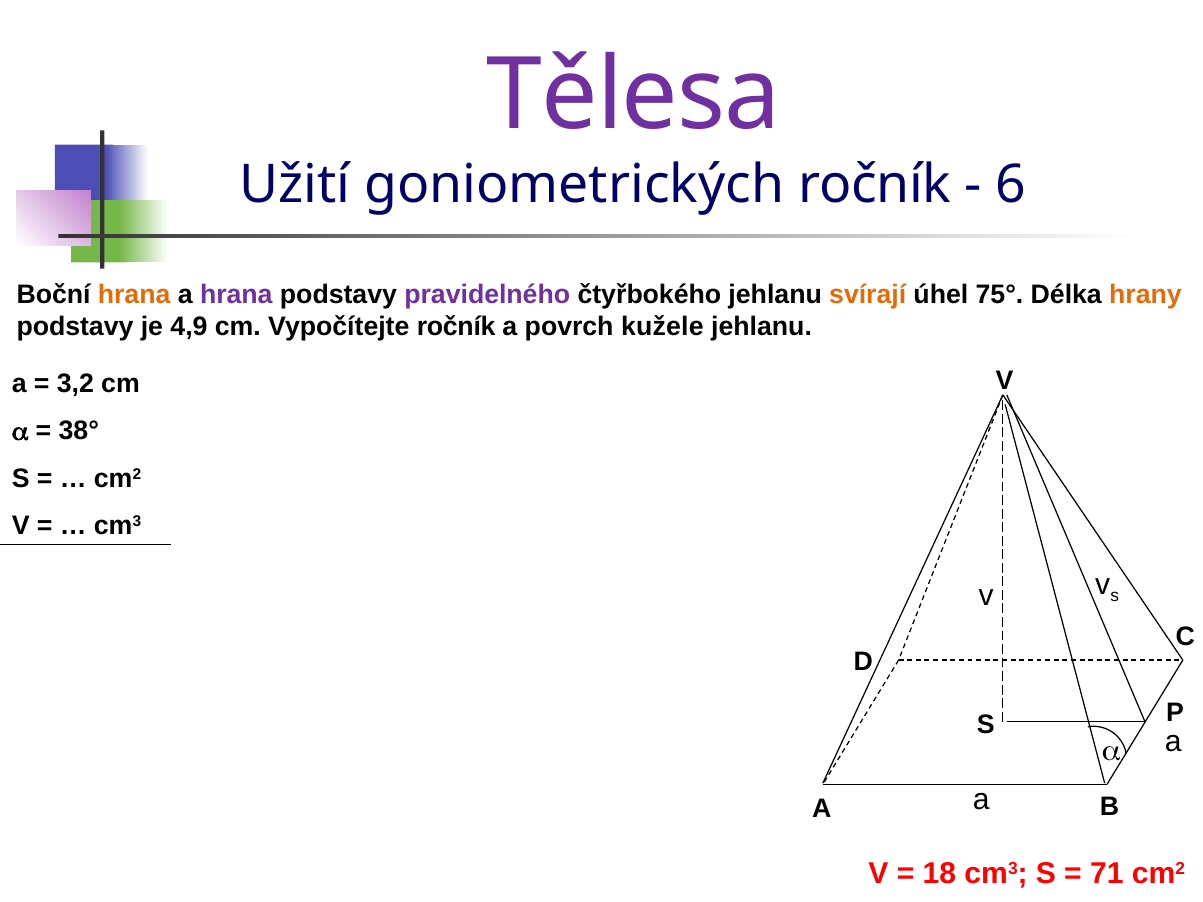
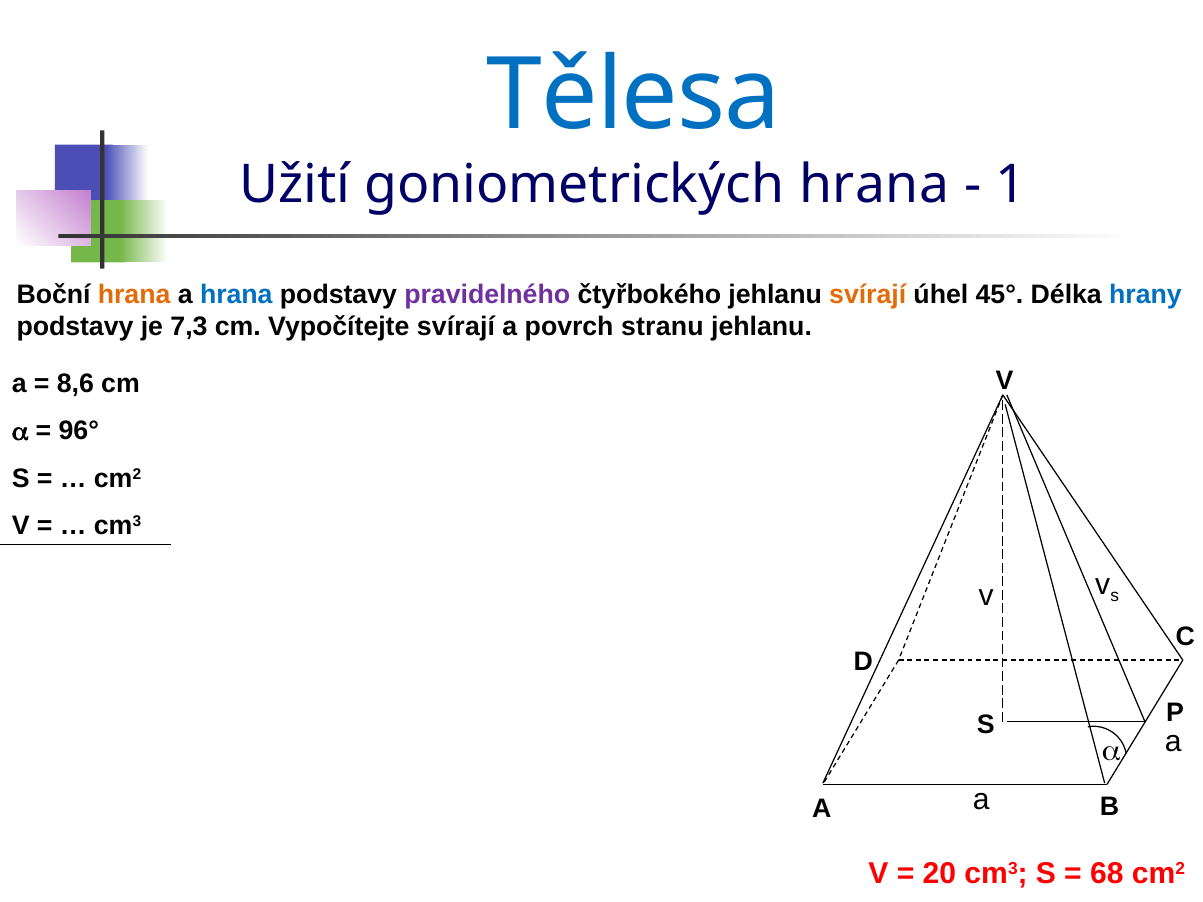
Tělesa colour: purple -> blue
goniometrických ročník: ročník -> hrana
6: 6 -> 1
hrana at (236, 295) colour: purple -> blue
75°: 75° -> 45°
hrany colour: orange -> blue
4,9: 4,9 -> 7,3
Vypočítejte ročník: ročník -> svírají
kužele: kužele -> stranu
3,2: 3,2 -> 8,6
38°: 38° -> 96°
18: 18 -> 20
71: 71 -> 68
